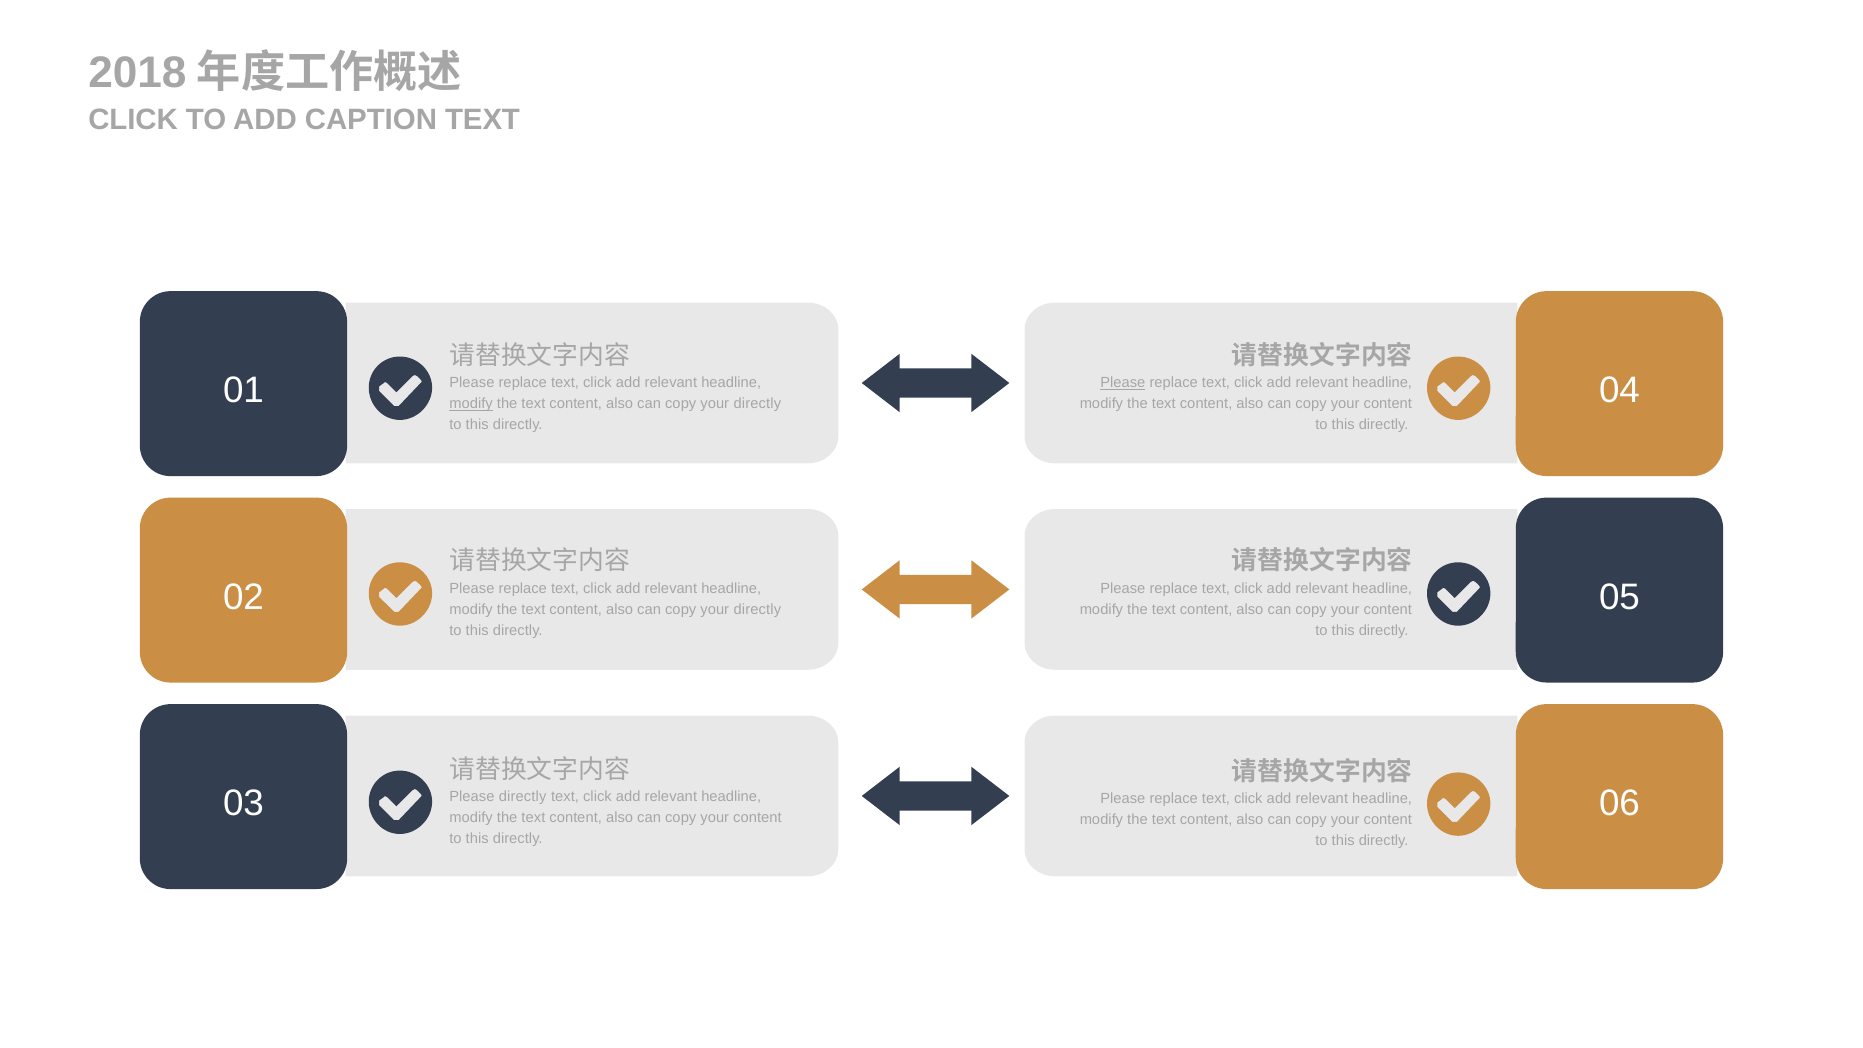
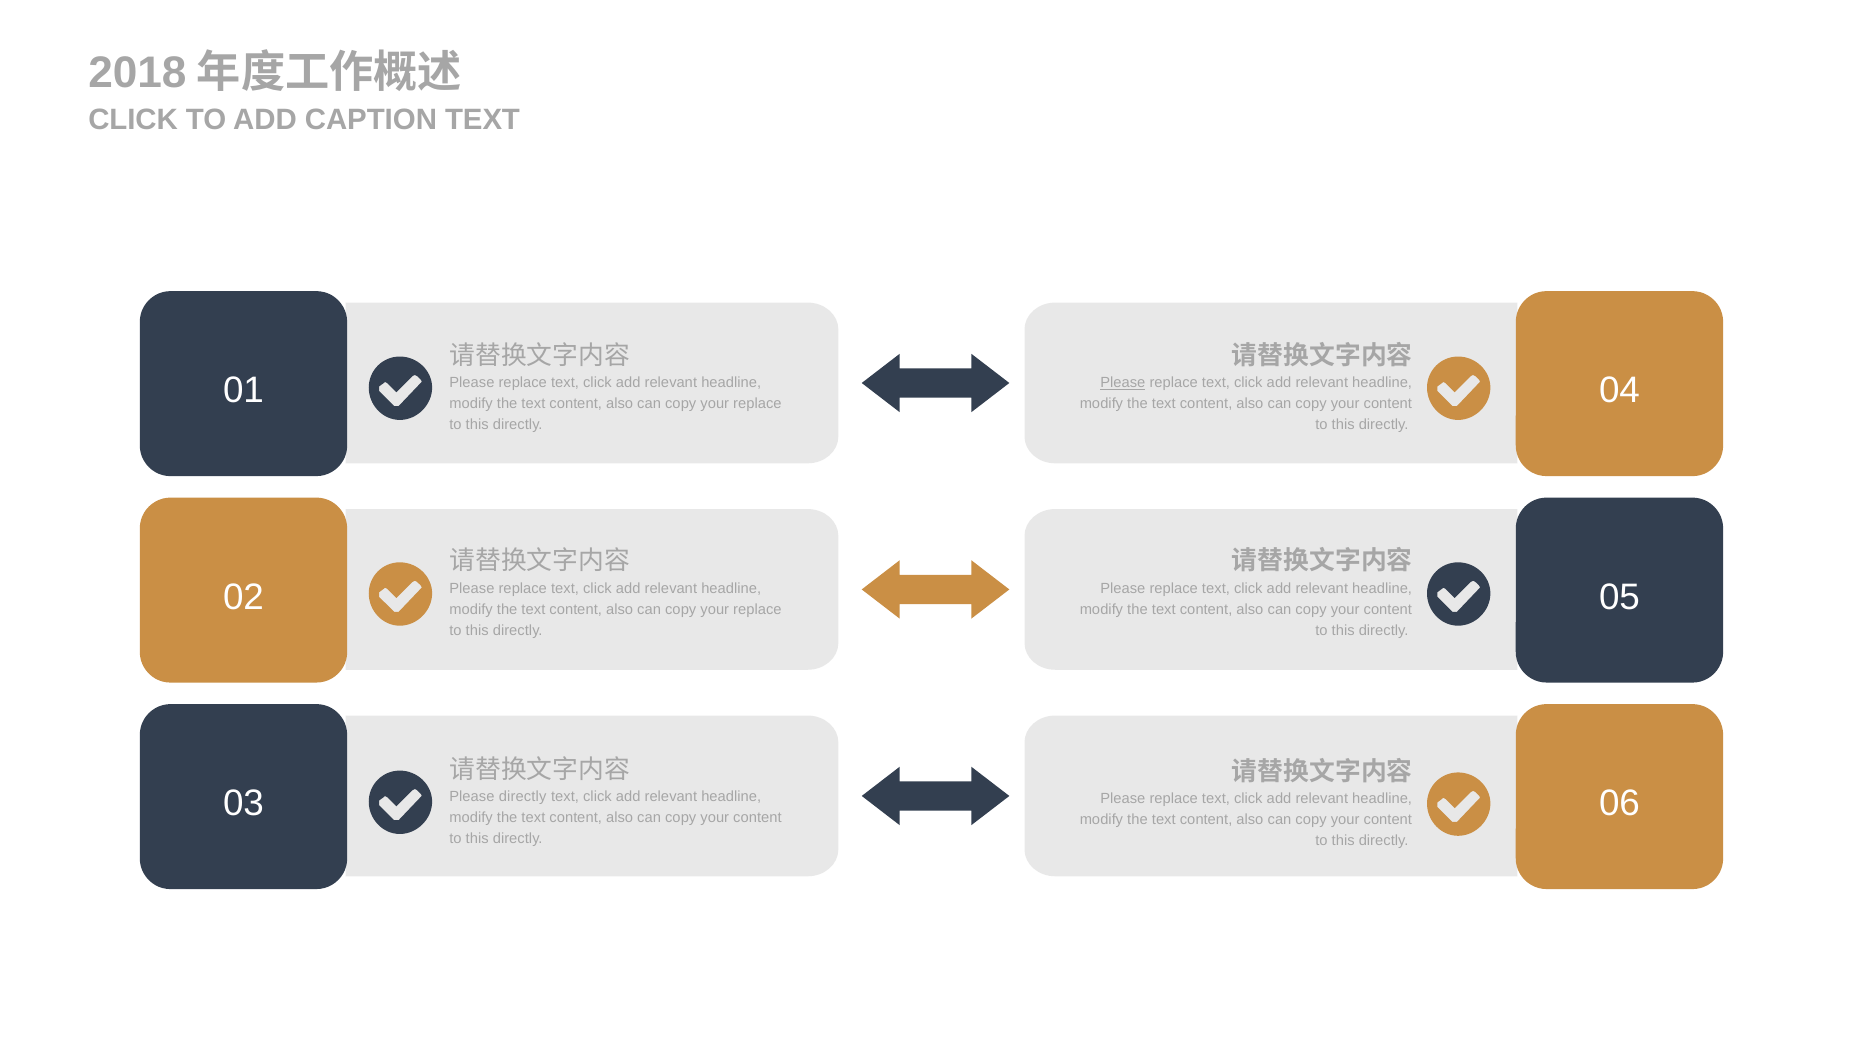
modify at (471, 404) underline: present -> none
directly at (757, 404): directly -> replace
directly at (757, 610): directly -> replace
